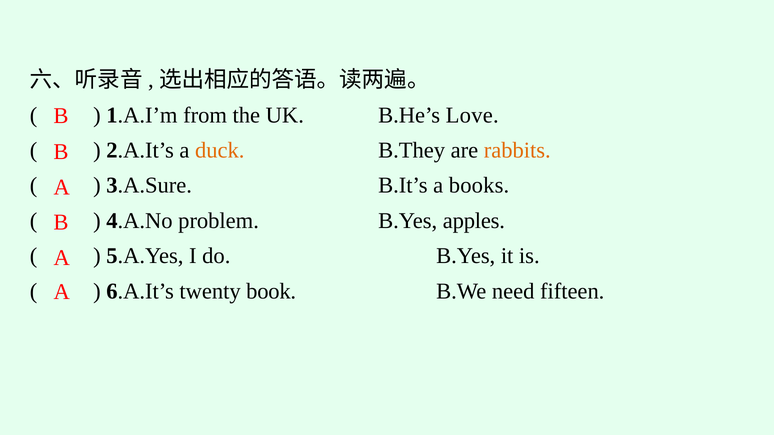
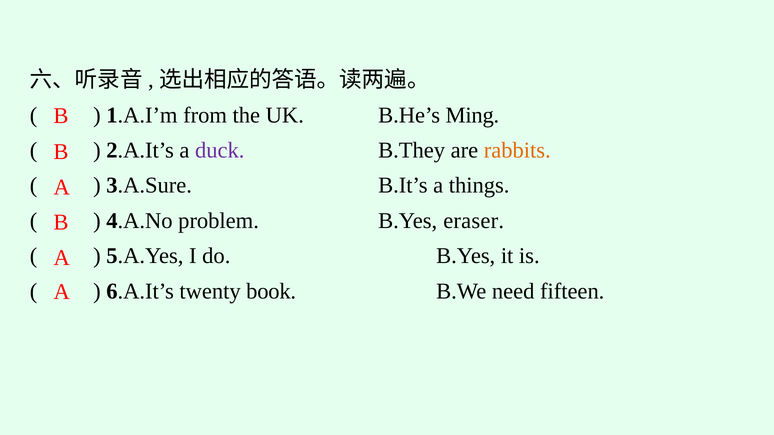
Love: Love -> Ming
duck colour: orange -> purple
books: books -> things
apples: apples -> eraser
